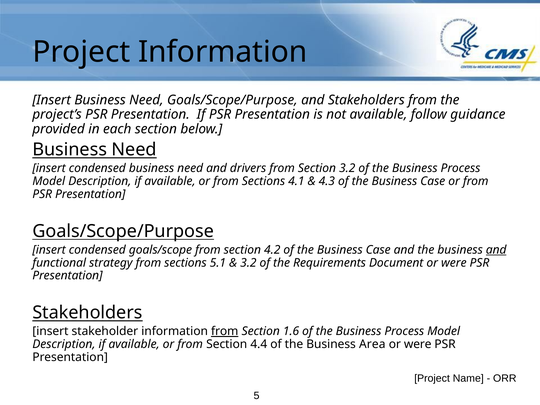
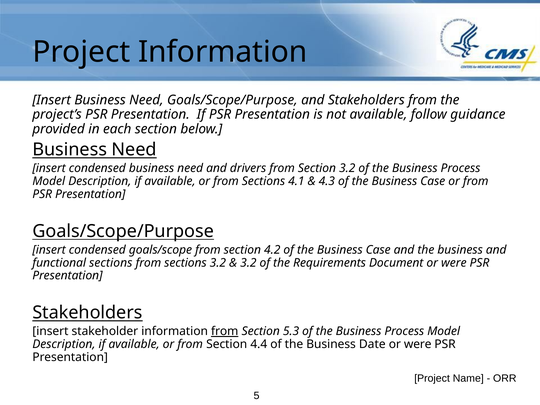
and at (496, 250) underline: present -> none
functional strategy: strategy -> sections
sections 5.1: 5.1 -> 3.2
1.6: 1.6 -> 5.3
Area: Area -> Date
